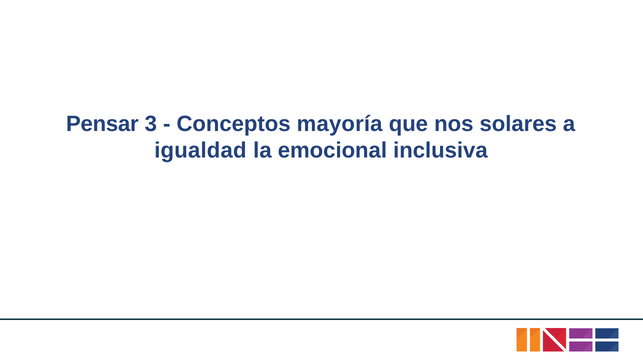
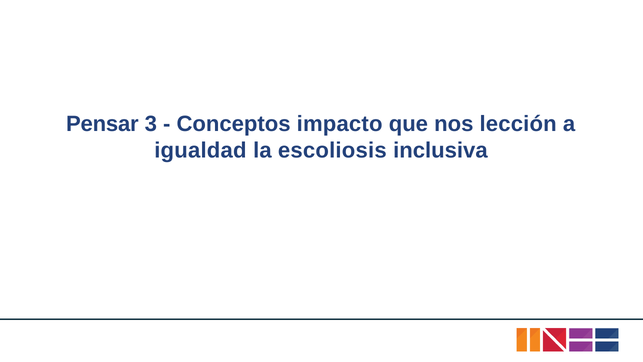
mayoría: mayoría -> impacto
solares: solares -> lección
emocional: emocional -> escoliosis
